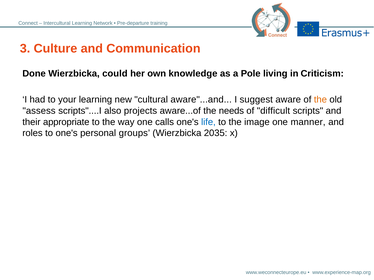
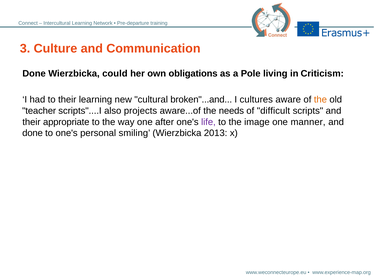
knowledge: knowledge -> obligations
to your: your -> their
aware"...and: aware"...and -> broken"...and
suggest: suggest -> cultures
assess: assess -> teacher
calls: calls -> after
life colour: blue -> purple
roles at (32, 133): roles -> done
groups: groups -> smiling
2035: 2035 -> 2013
